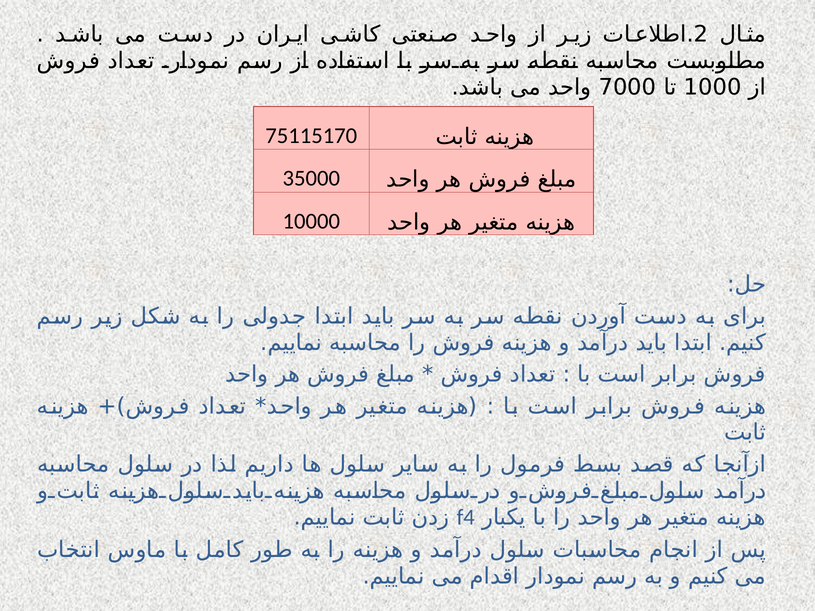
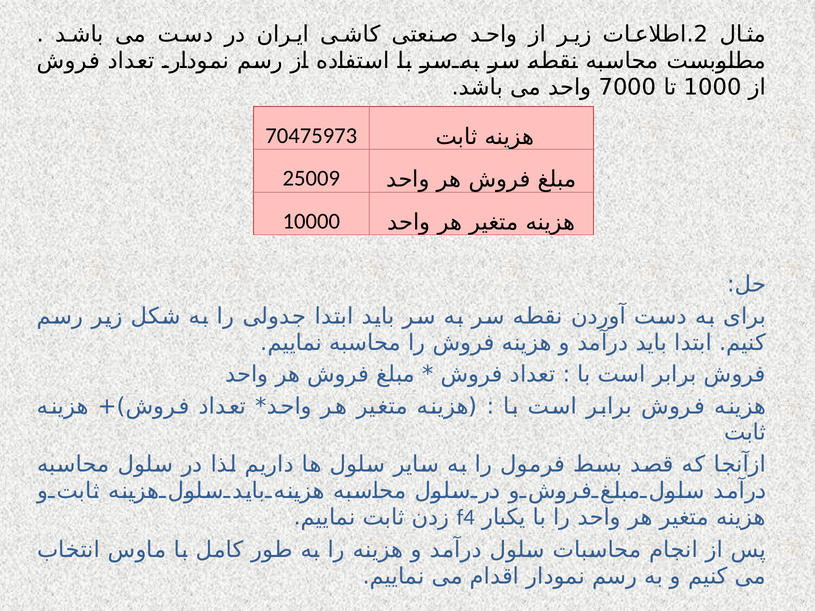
75115170: 75115170 -> 70475973
35000: 35000 -> 25009
